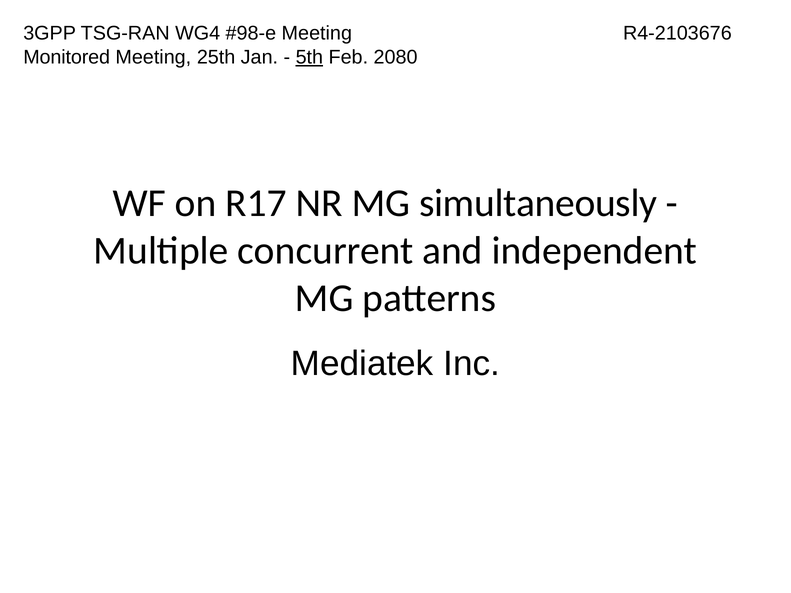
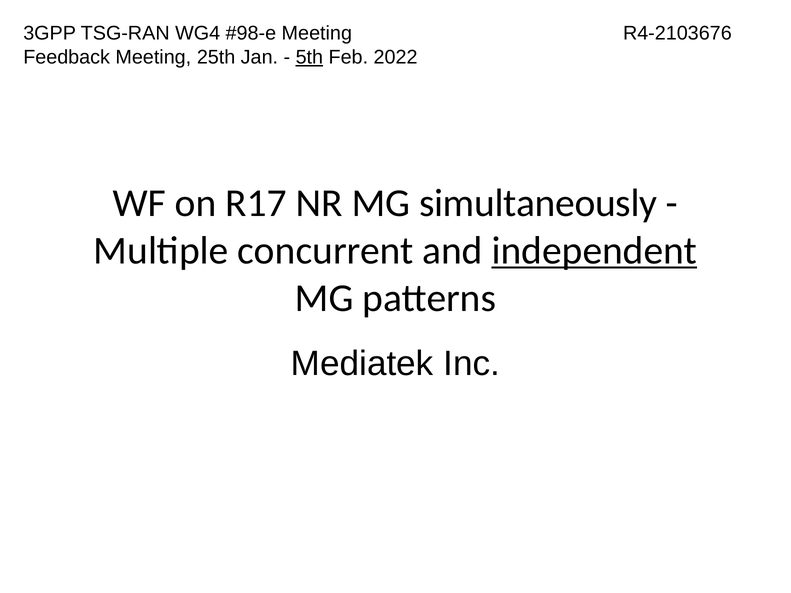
Monitored: Monitored -> Feedback
2080: 2080 -> 2022
independent underline: none -> present
